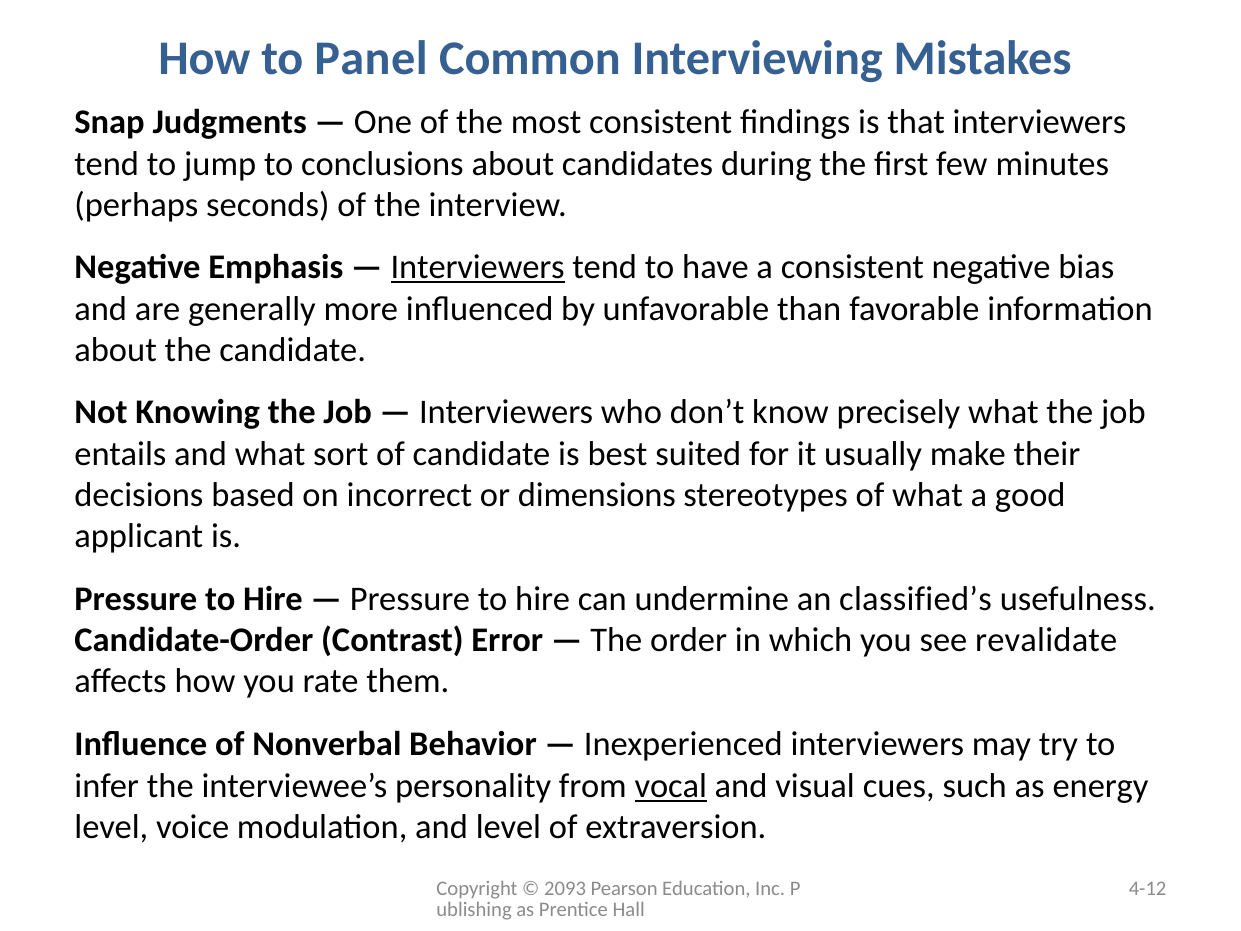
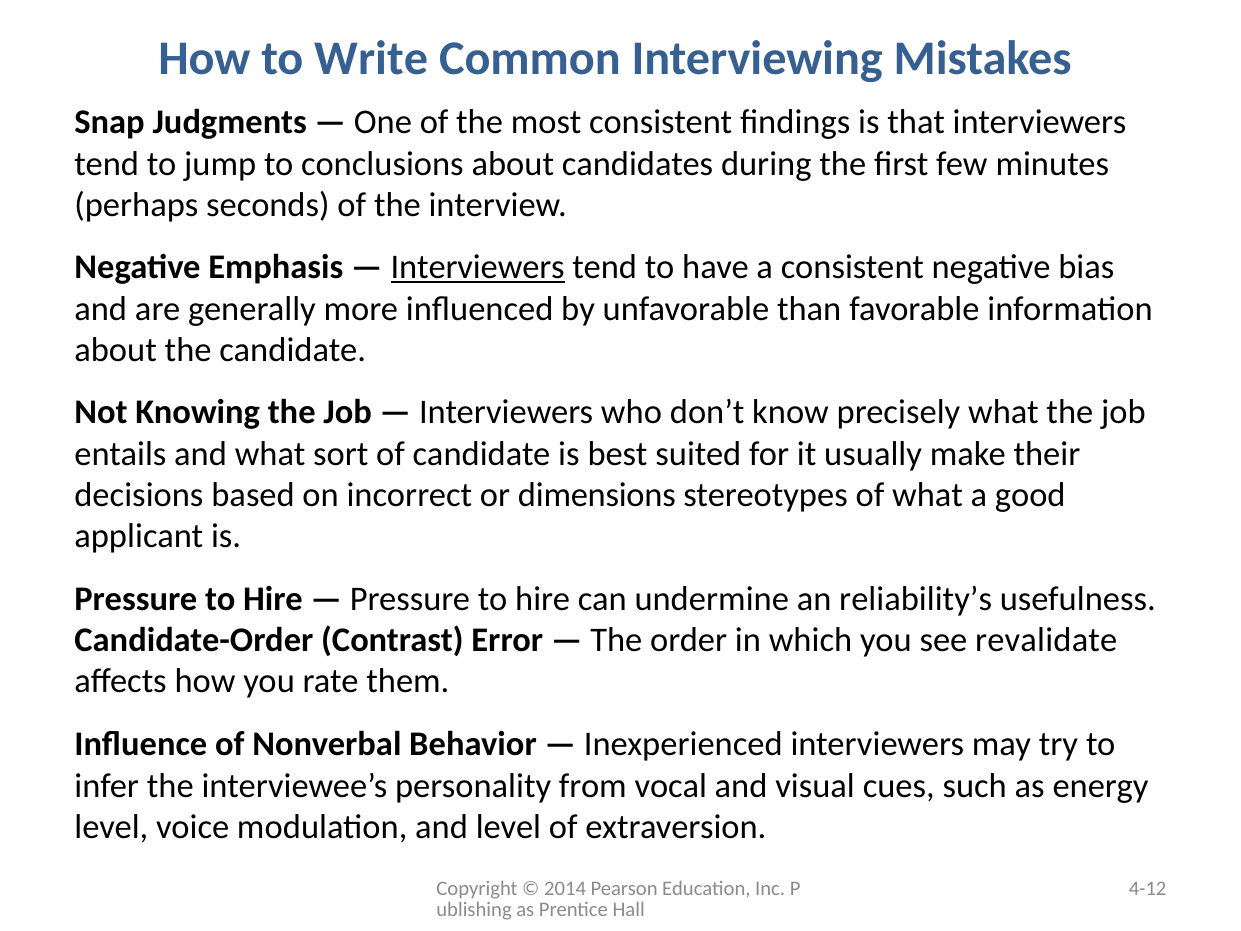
Panel: Panel -> Write
classified’s: classified’s -> reliability’s
vocal underline: present -> none
2093: 2093 -> 2014
